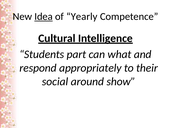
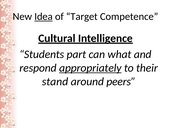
Yearly: Yearly -> Target
appropriately underline: none -> present
social: social -> stand
show: show -> peers
